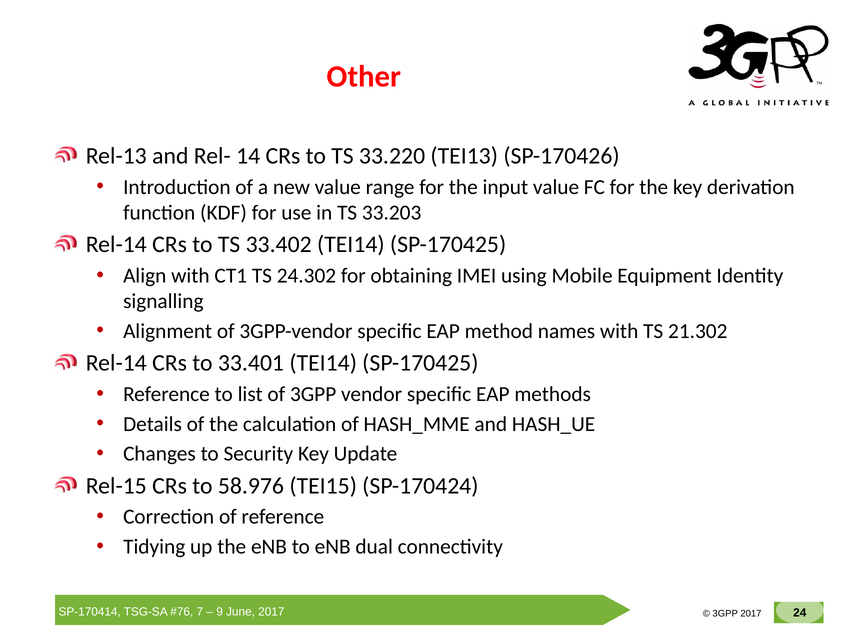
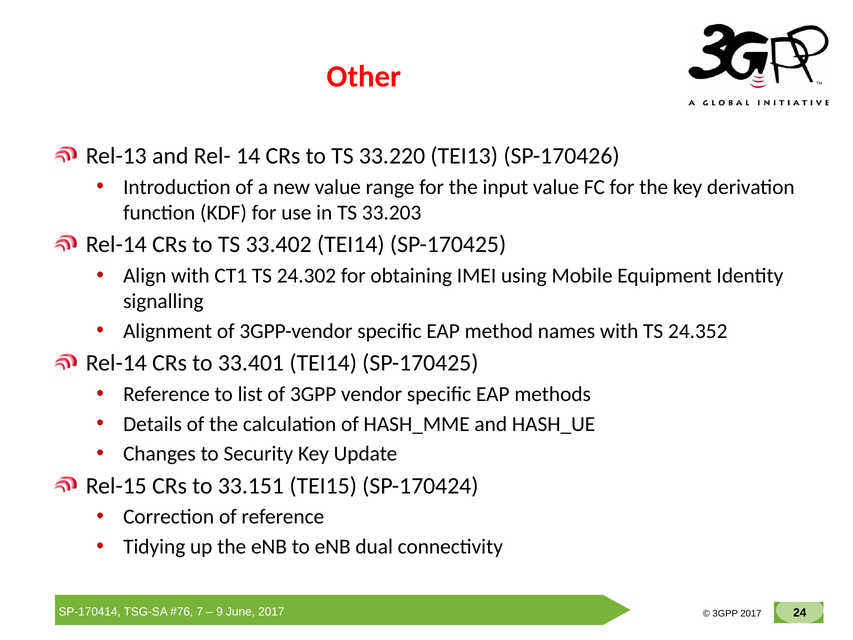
21.302: 21.302 -> 24.352
58.976: 58.976 -> 33.151
